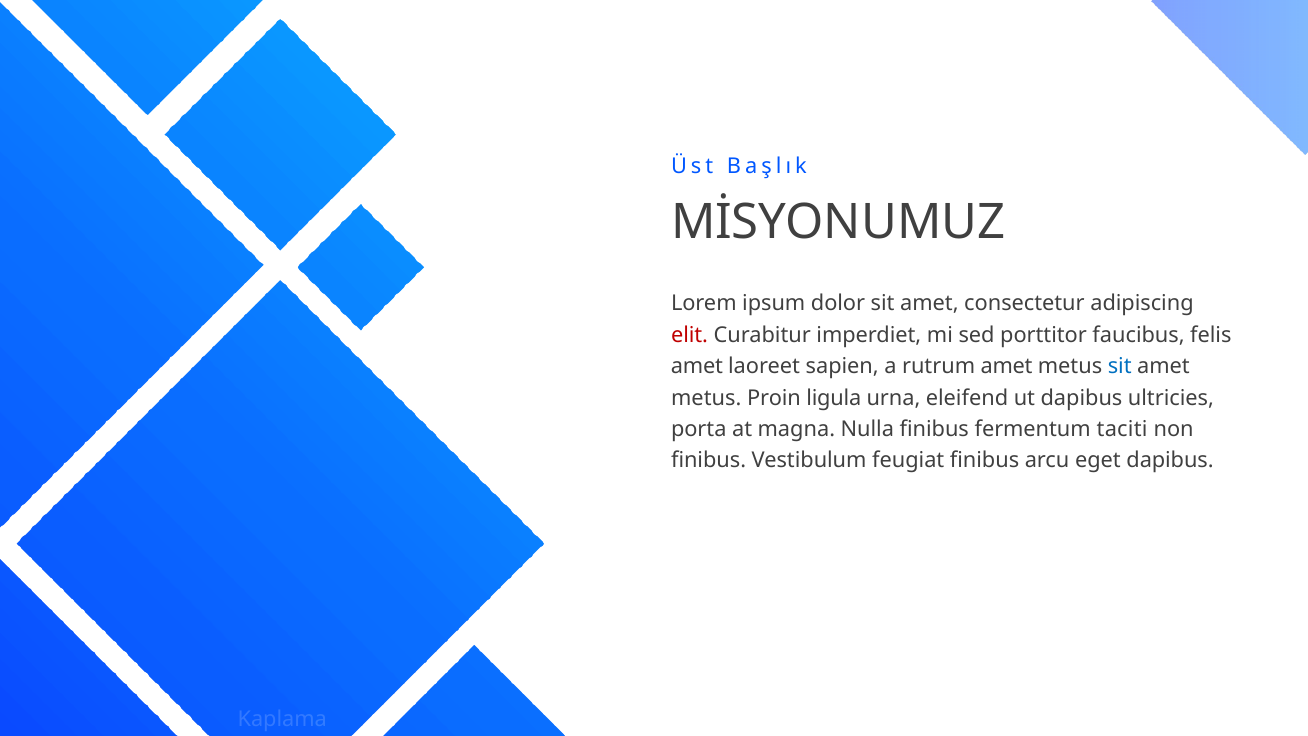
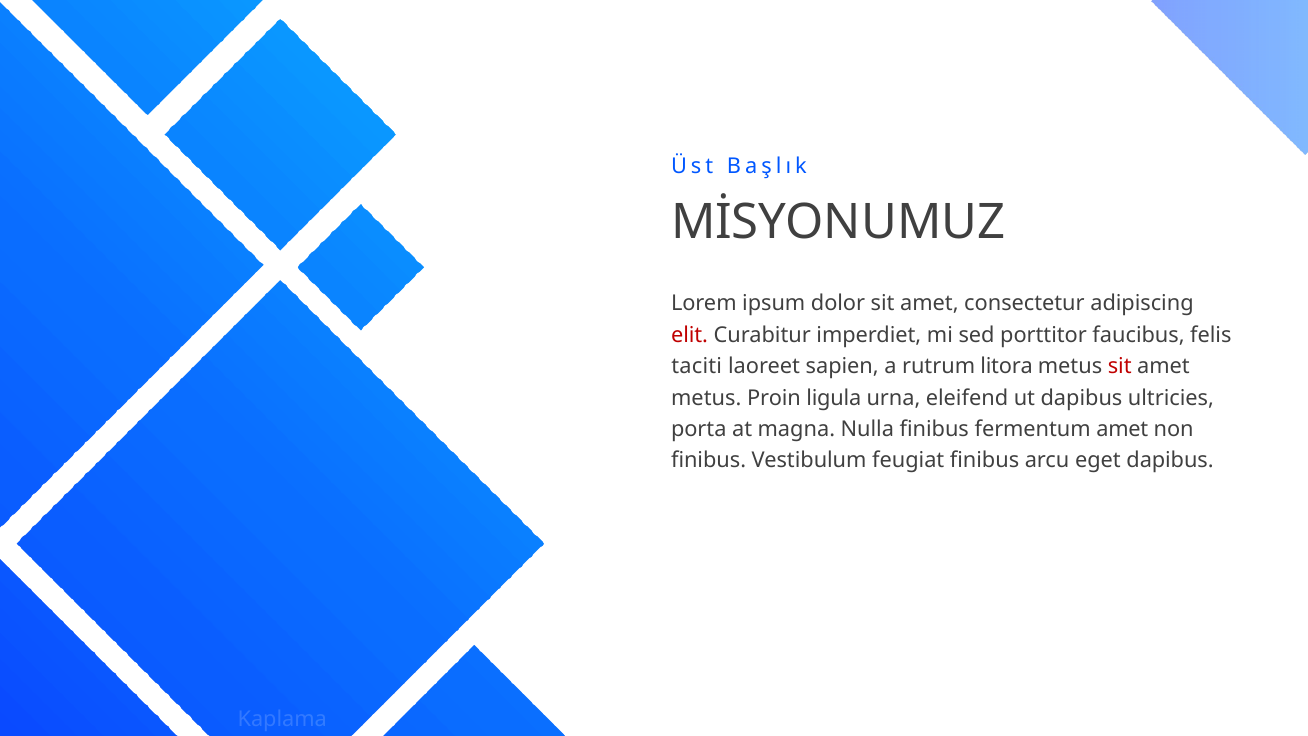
amet at (697, 366): amet -> taciti
rutrum amet: amet -> litora
sit at (1120, 366) colour: blue -> red
fermentum taciti: taciti -> amet
